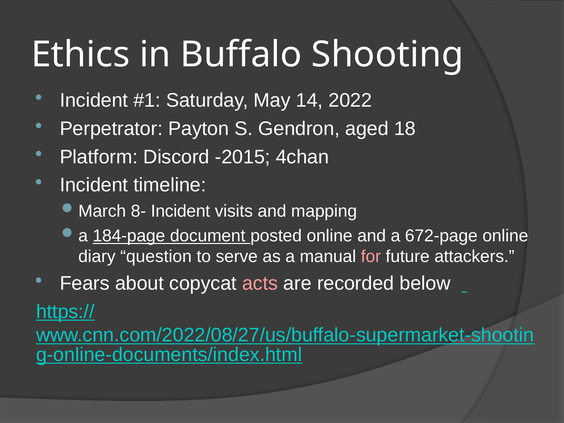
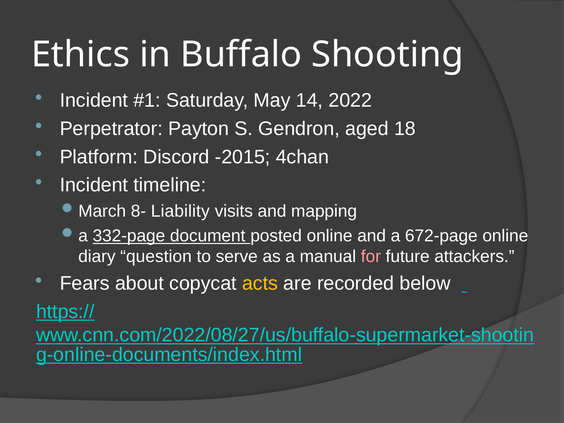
8- Incident: Incident -> Liability
184-page: 184-page -> 332-page
acts colour: pink -> yellow
